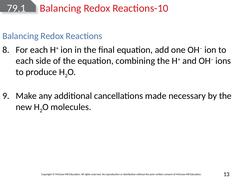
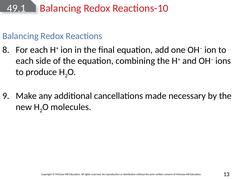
79.1: 79.1 -> 49.1
